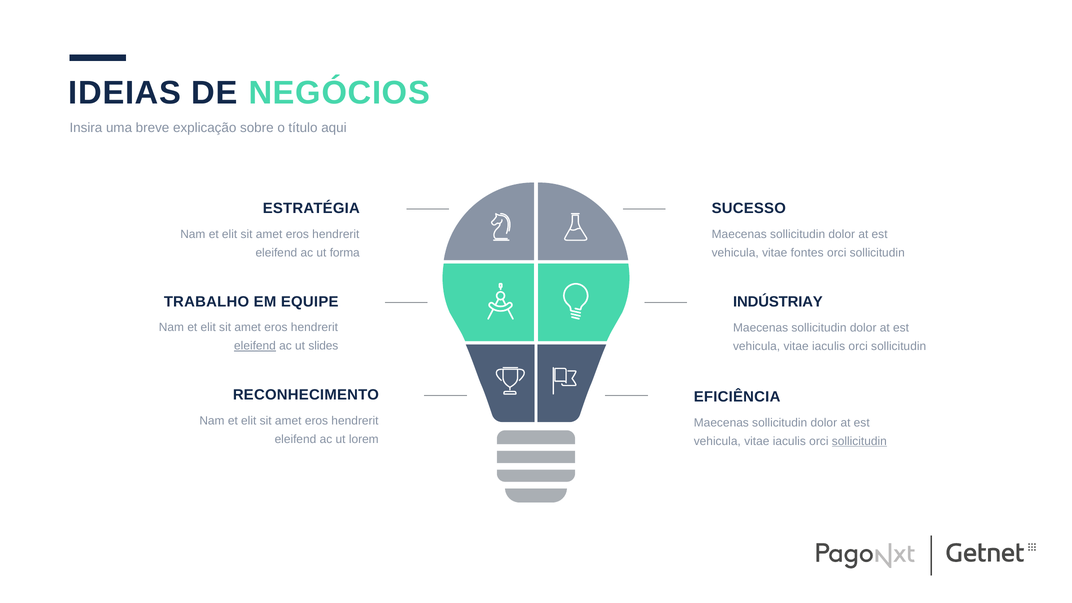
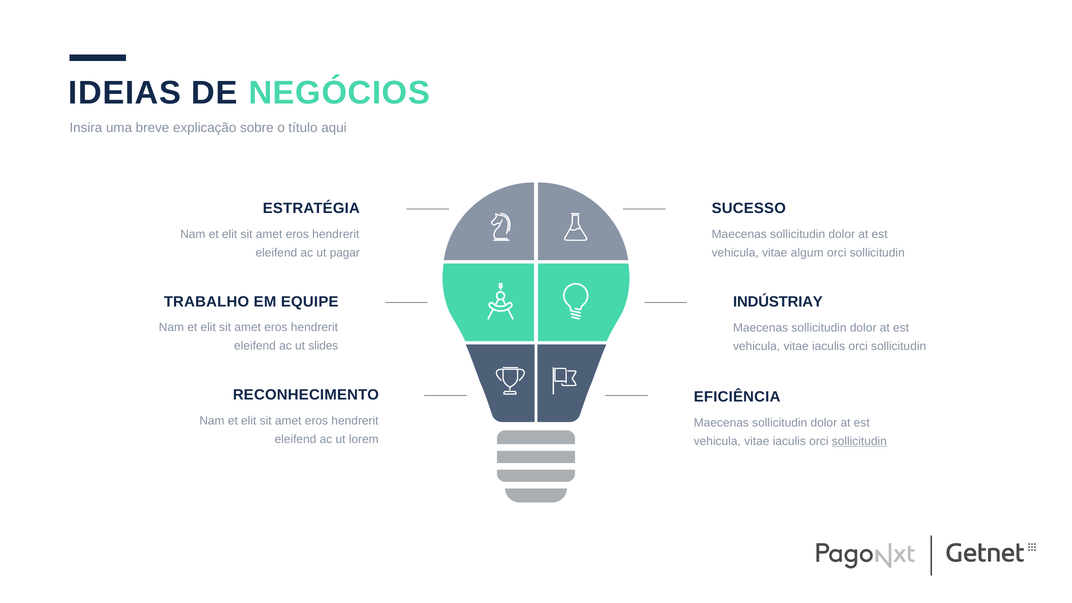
forma: forma -> pagar
fontes: fontes -> algum
eleifend at (255, 346) underline: present -> none
